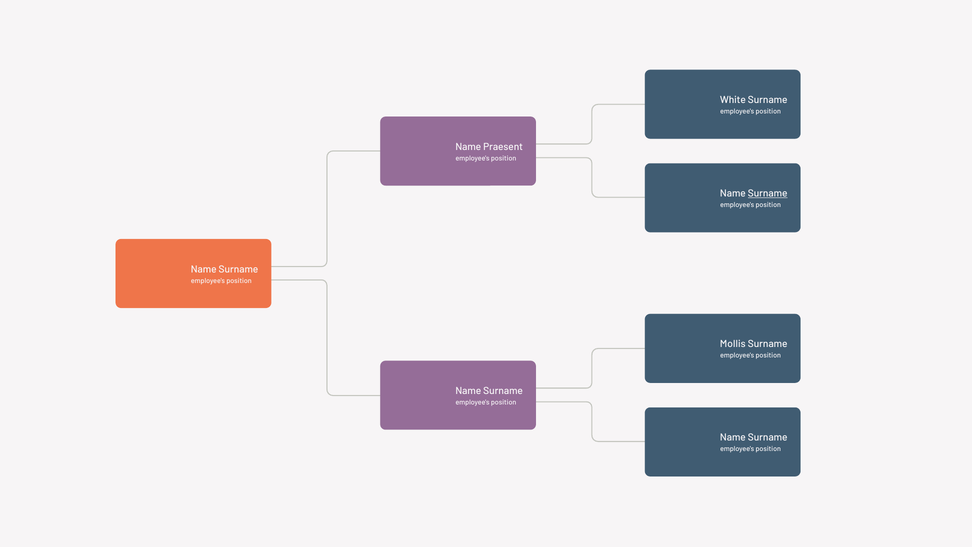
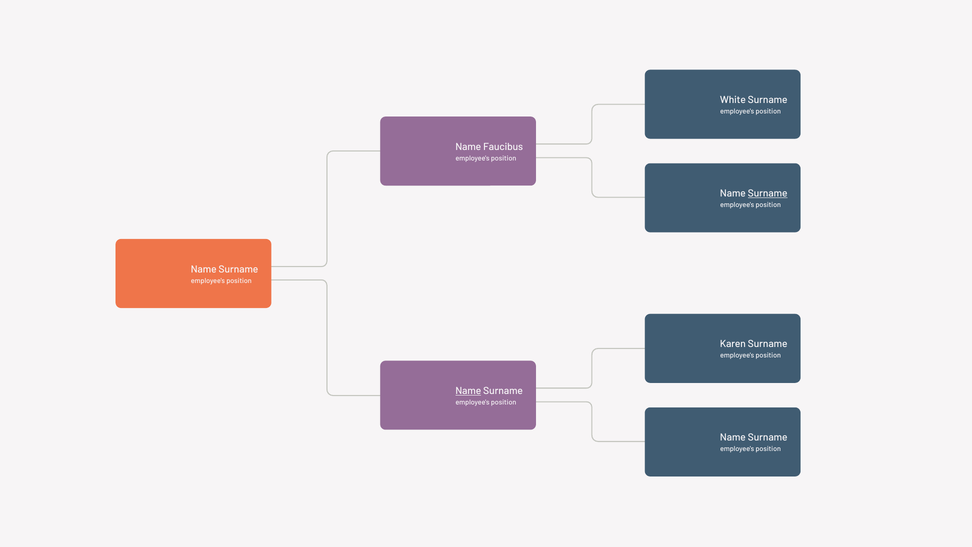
Praesent: Praesent -> Faucibus
Mollis: Mollis -> Karen
Name at (468, 391) underline: none -> present
